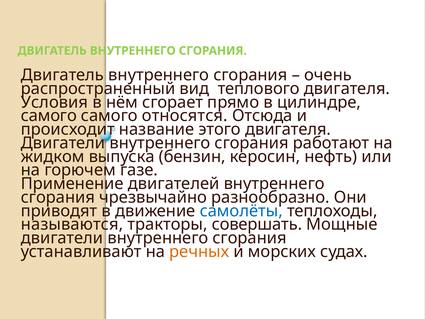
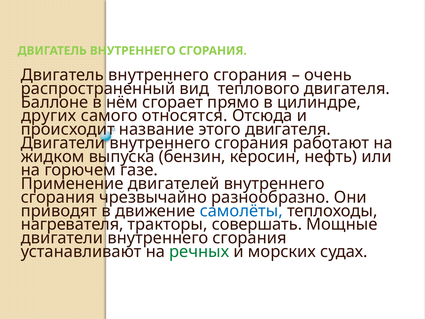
Условия: Условия -> Баллоне
самого at (49, 116): самого -> других
называются: называются -> нагревателя
речных colour: orange -> green
